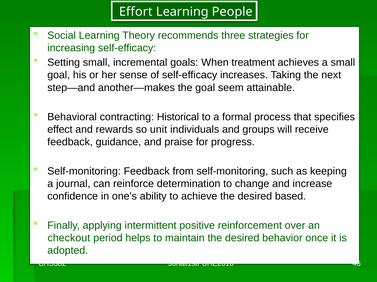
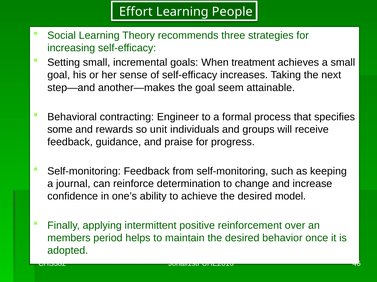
Historical: Historical -> Engineer
effect: effect -> some
based: based -> model
checkout: checkout -> members
